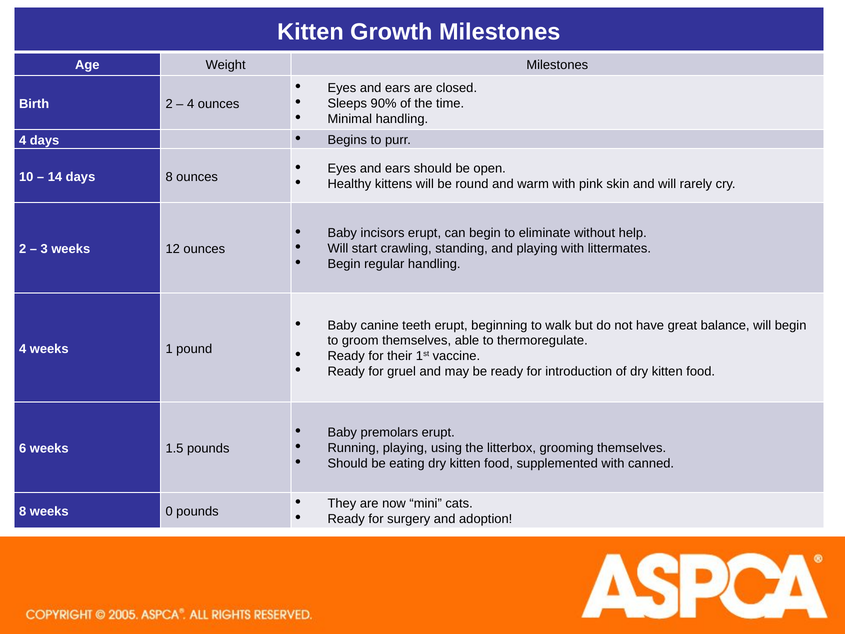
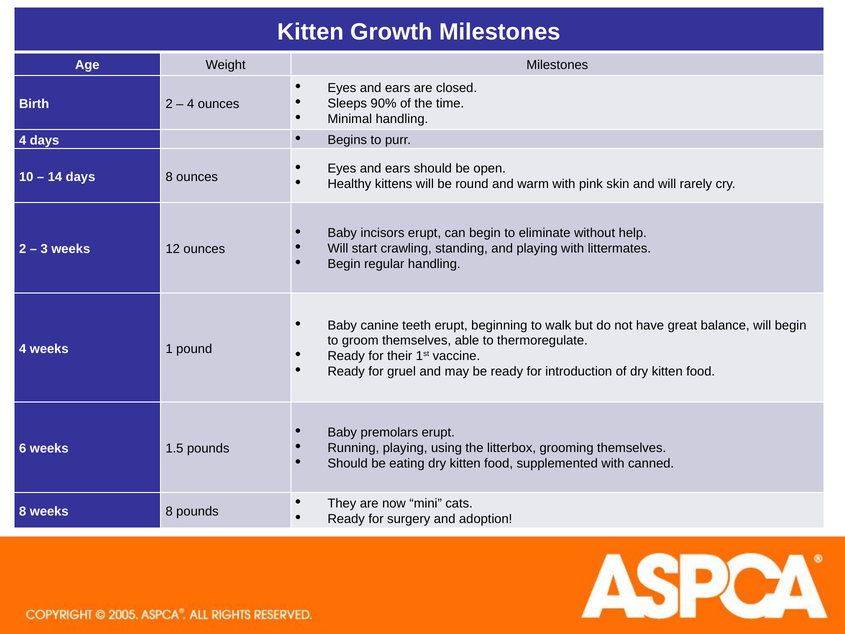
weeks 0: 0 -> 8
